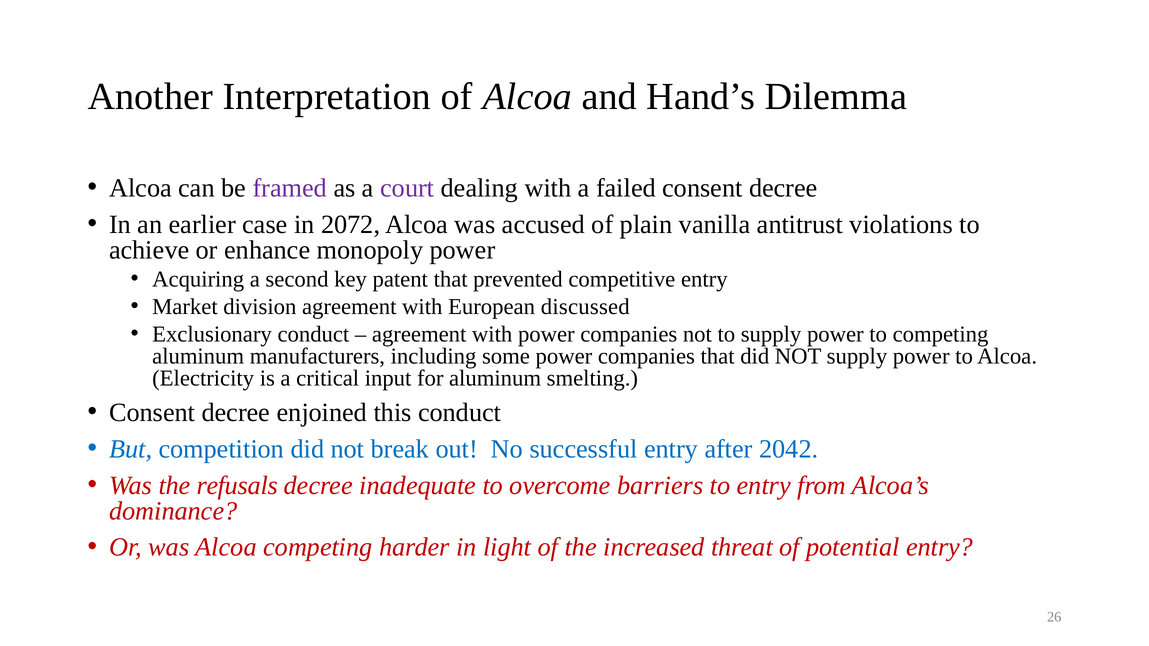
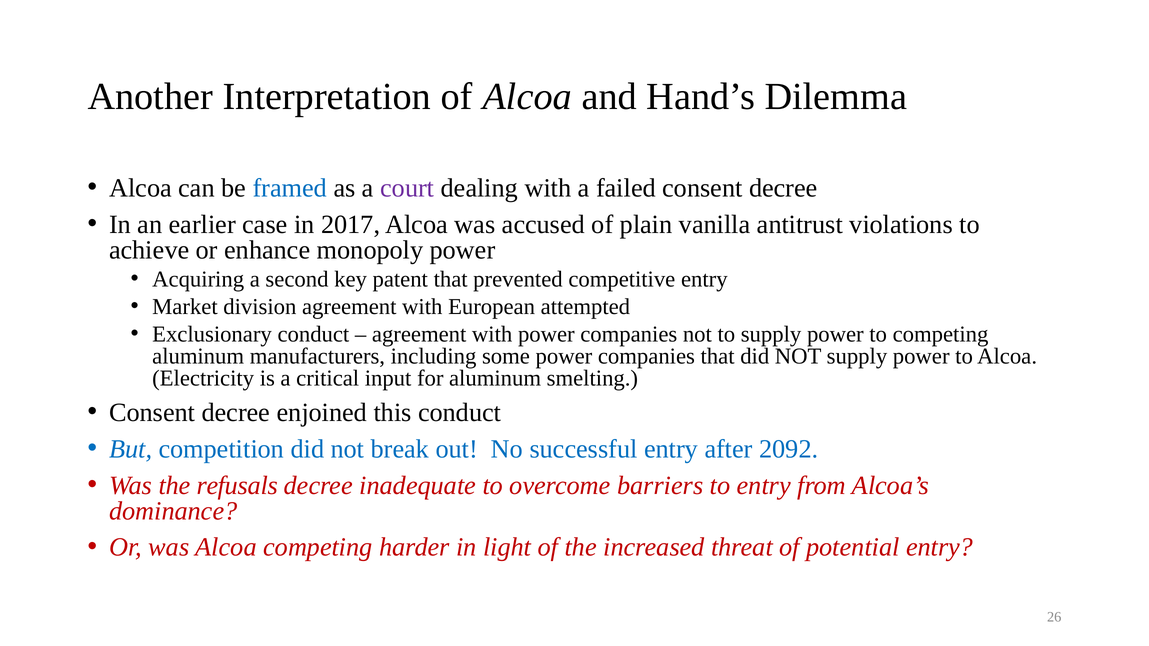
framed colour: purple -> blue
2072: 2072 -> 2017
discussed: discussed -> attempted
2042: 2042 -> 2092
